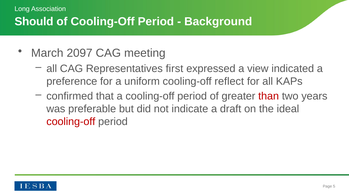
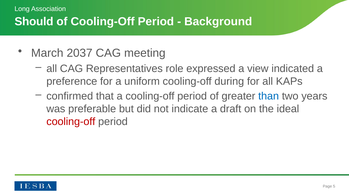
2097: 2097 -> 2037
first: first -> role
reflect: reflect -> during
than colour: red -> blue
